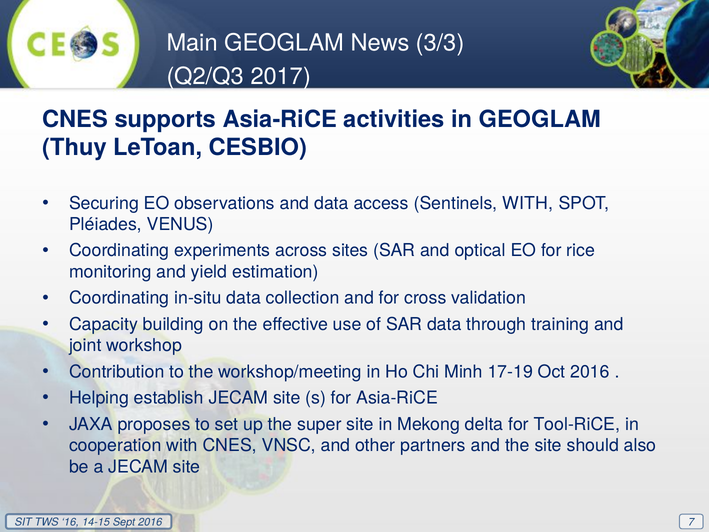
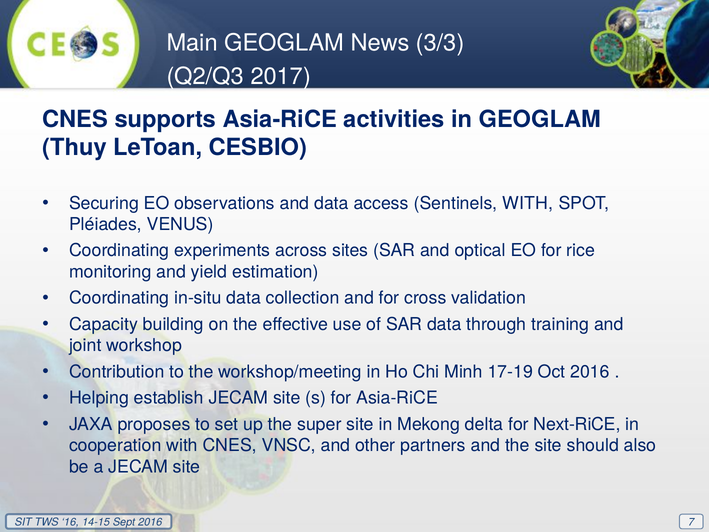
Tool-RiCE: Tool-RiCE -> Next-RiCE
